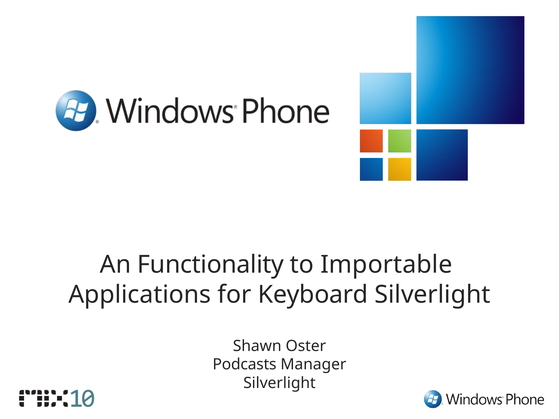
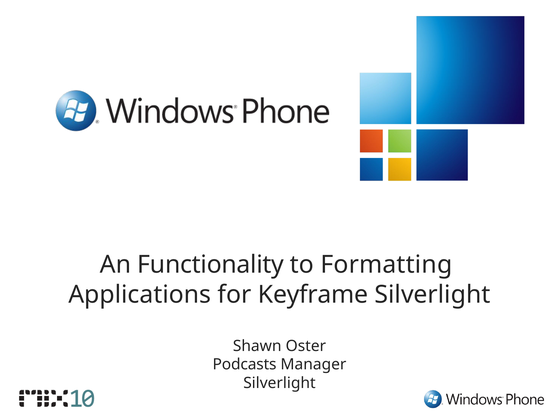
Importable: Importable -> Formatting
Keyboard: Keyboard -> Keyframe
